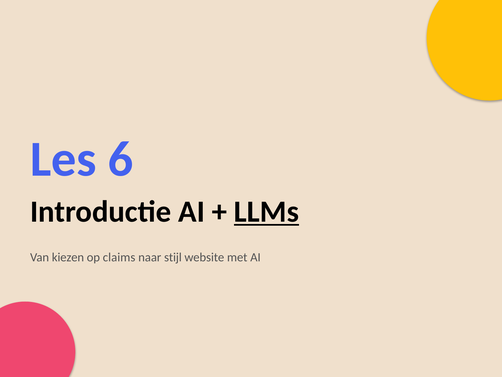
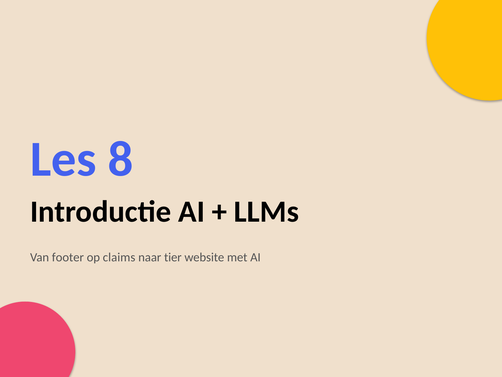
6: 6 -> 8
LLMs underline: present -> none
kiezen: kiezen -> footer
stijl: stijl -> tier
